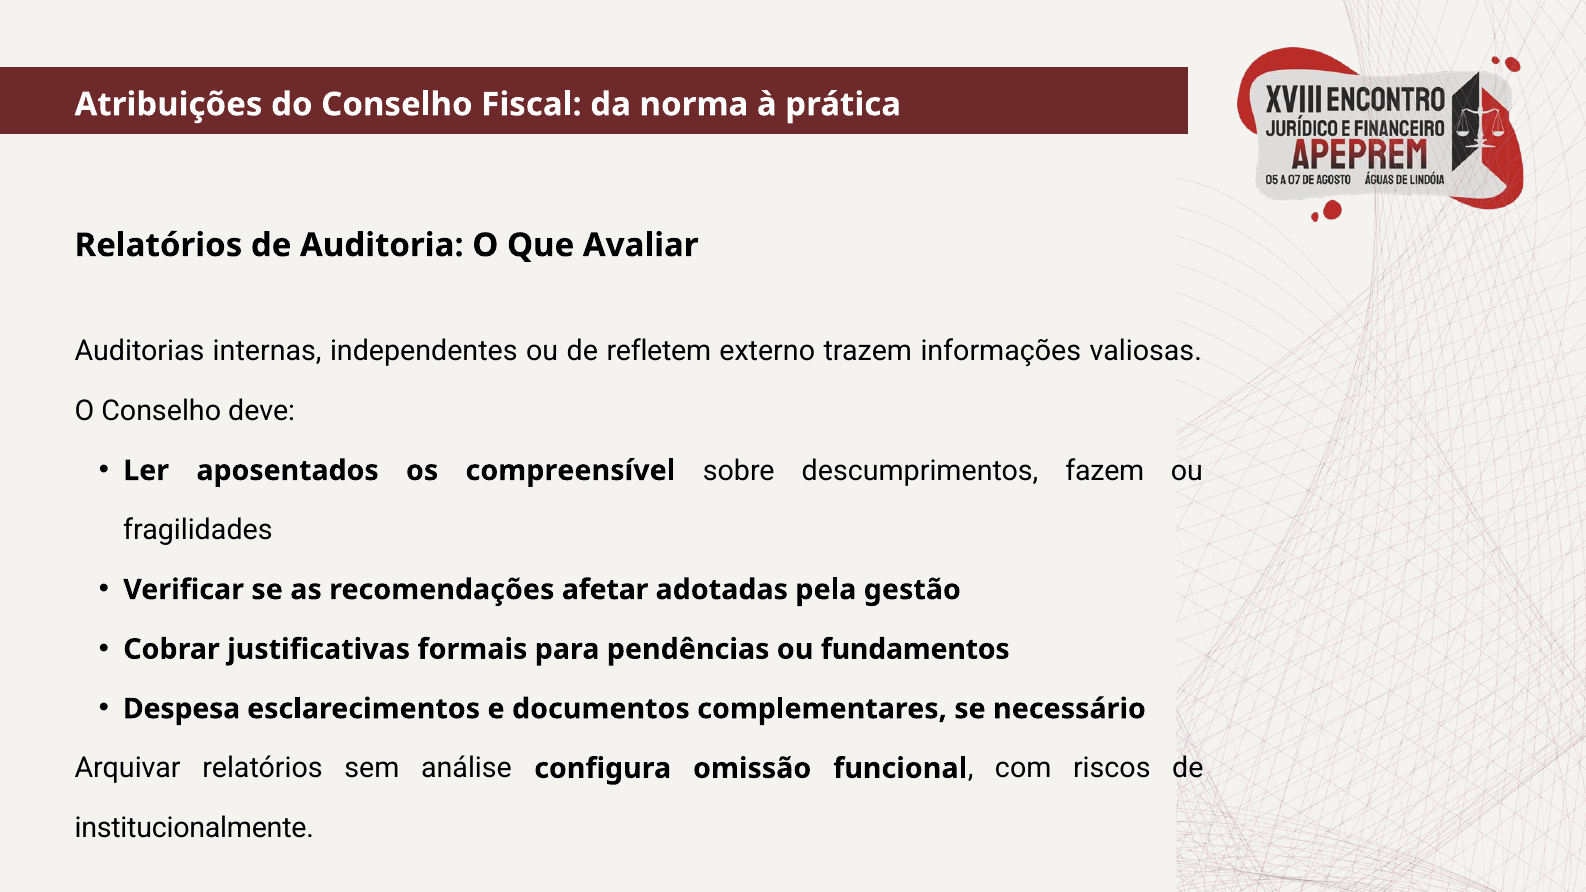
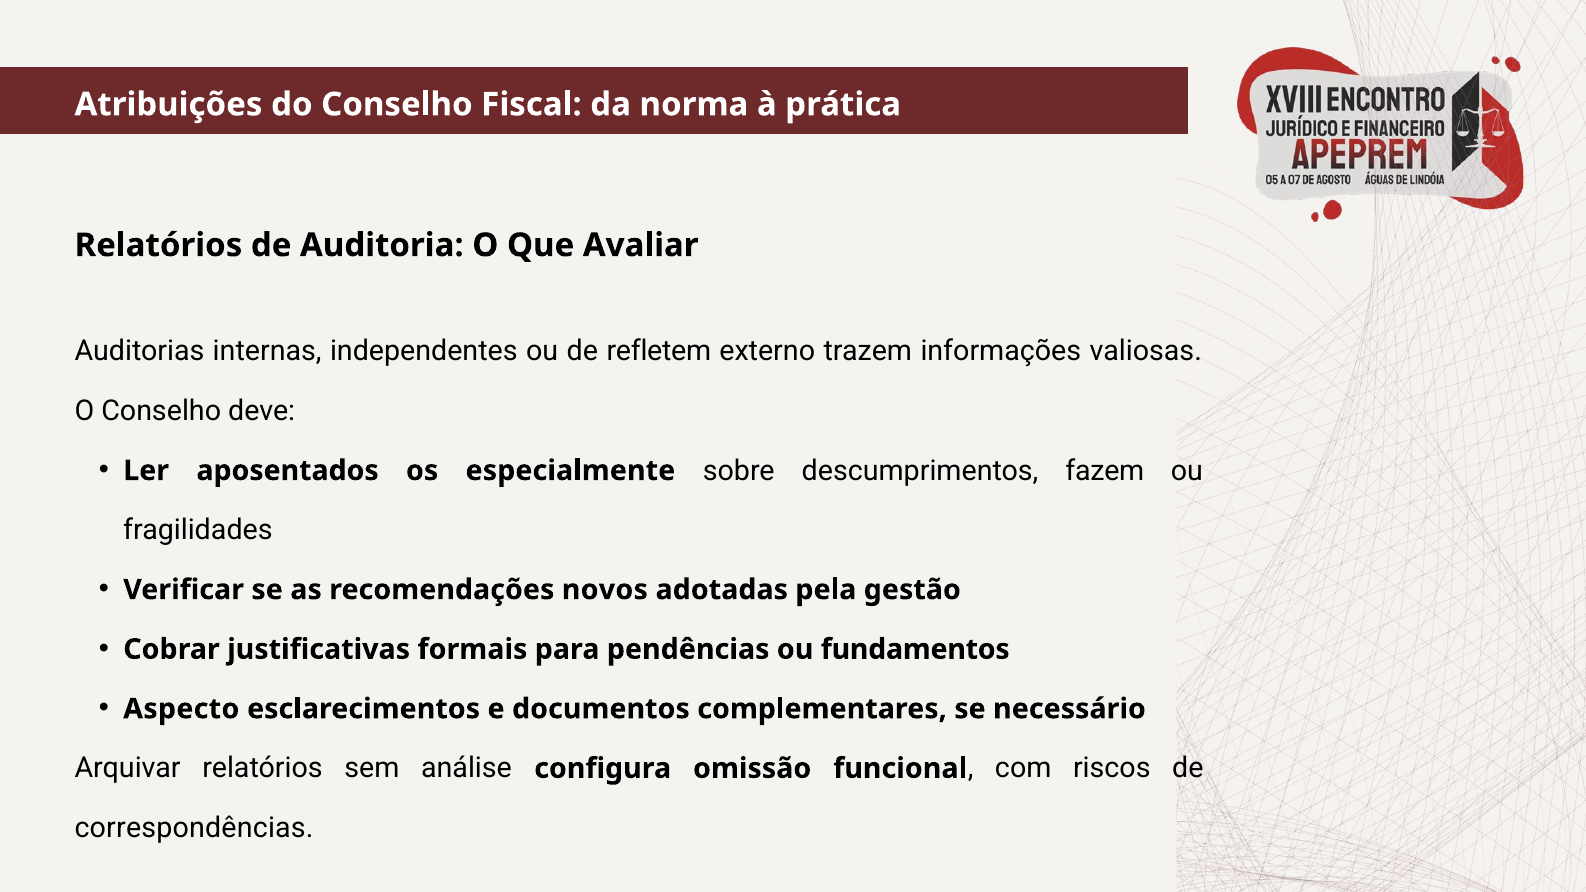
compreensível: compreensível -> especialmente
afetar: afetar -> novos
Despesa: Despesa -> Aspecto
institucionalmente: institucionalmente -> correspondências
